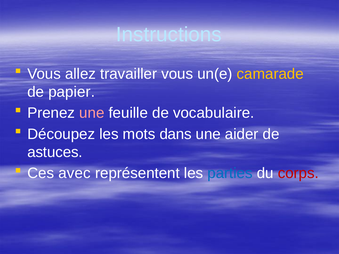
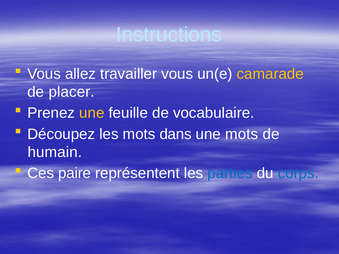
papier: papier -> placer
une at (92, 113) colour: pink -> yellow
une aider: aider -> mots
astuces: astuces -> humain
avec: avec -> paire
corps colour: red -> blue
